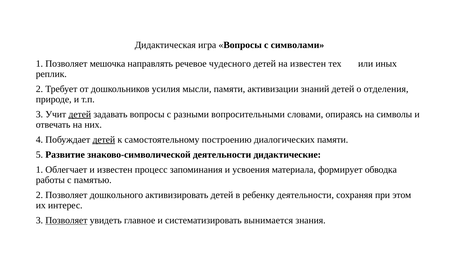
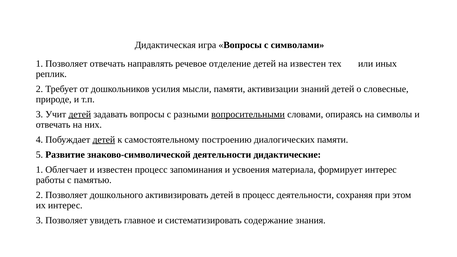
Позволяет мешочка: мешочка -> отвечать
чудесного: чудесного -> отделение
отделения: отделения -> словесные
вопросительными underline: none -> present
формирует обводка: обводка -> интерес
в ребенку: ребенку -> процесс
Позволяет at (66, 220) underline: present -> none
вынимается: вынимается -> содержание
